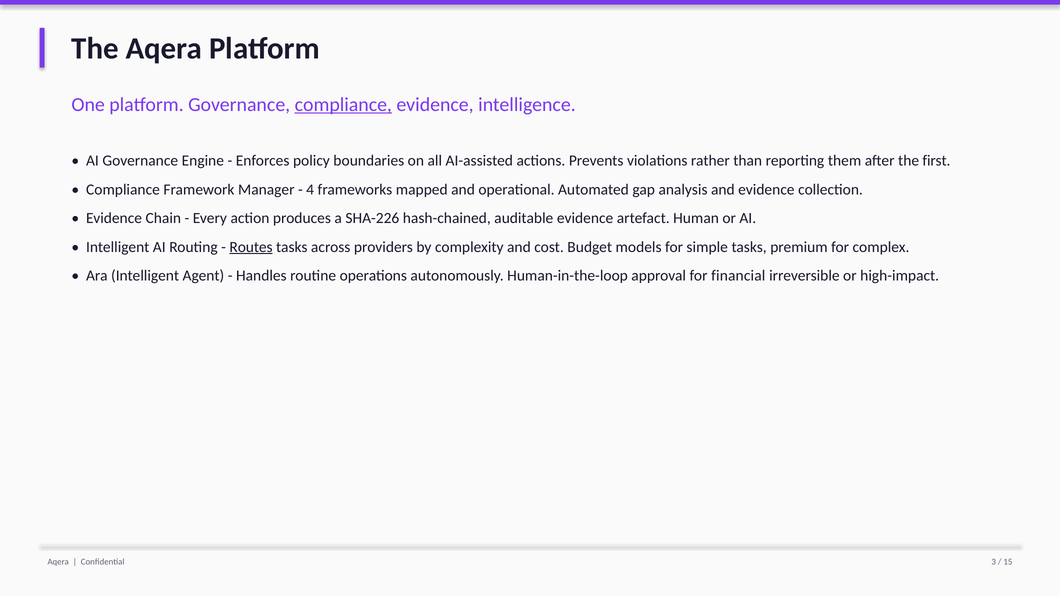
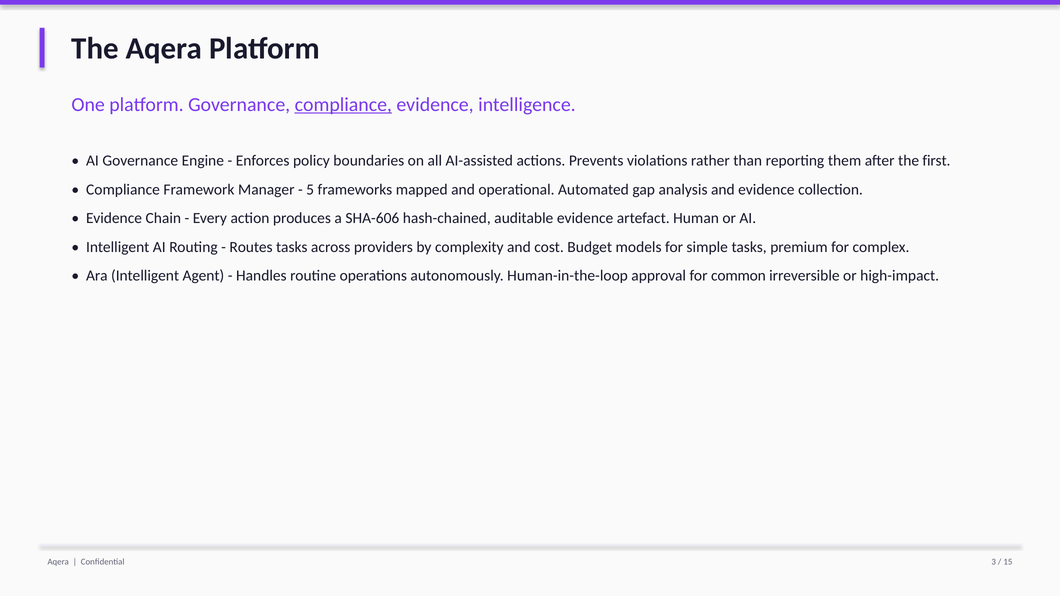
4: 4 -> 5
SHA-226: SHA-226 -> SHA-606
Routes underline: present -> none
financial: financial -> common
